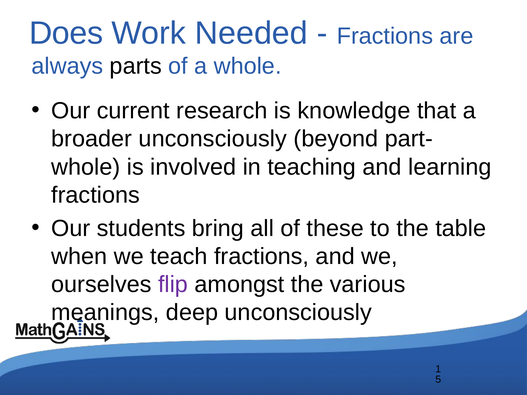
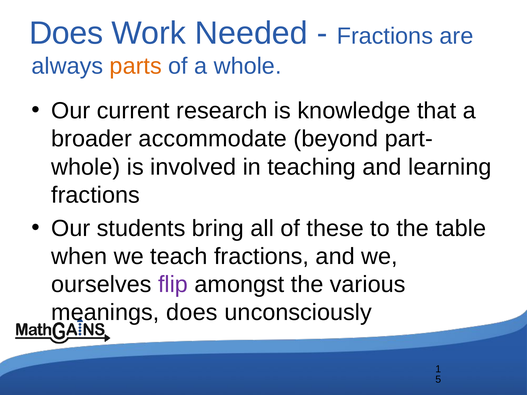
parts colour: black -> orange
broader unconsciously: unconsciously -> accommodate
meanings deep: deep -> does
